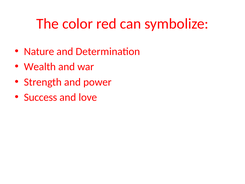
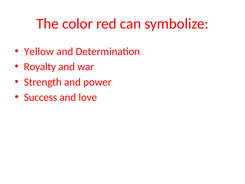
Nature: Nature -> Yellow
Wealth: Wealth -> Royalty
